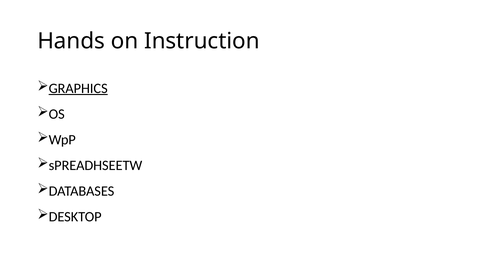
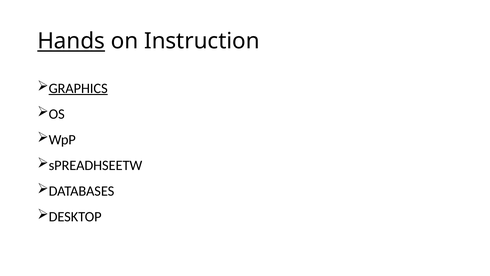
Hands underline: none -> present
